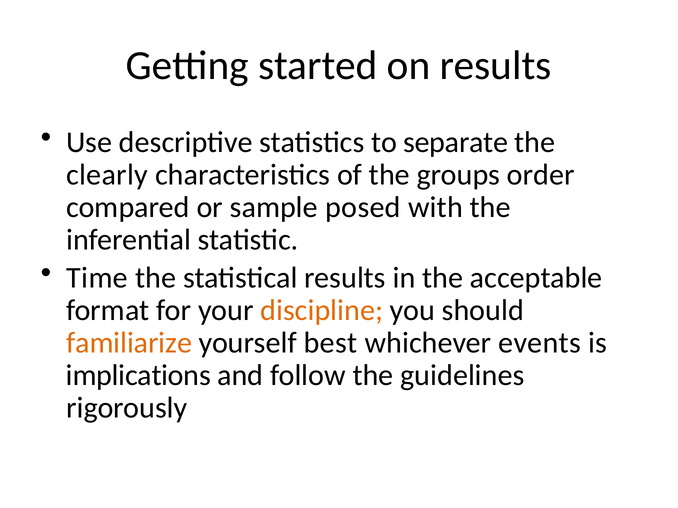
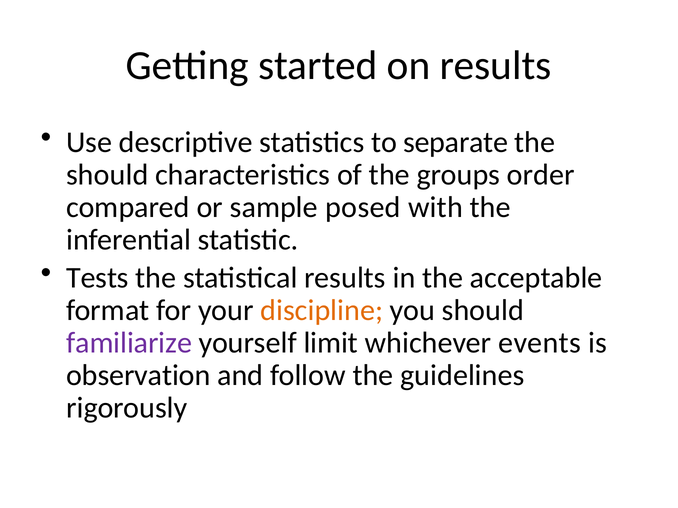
clearly at (107, 175): clearly -> should
Time: Time -> Tests
familiarize colour: orange -> purple
best: best -> limit
implications: implications -> observation
